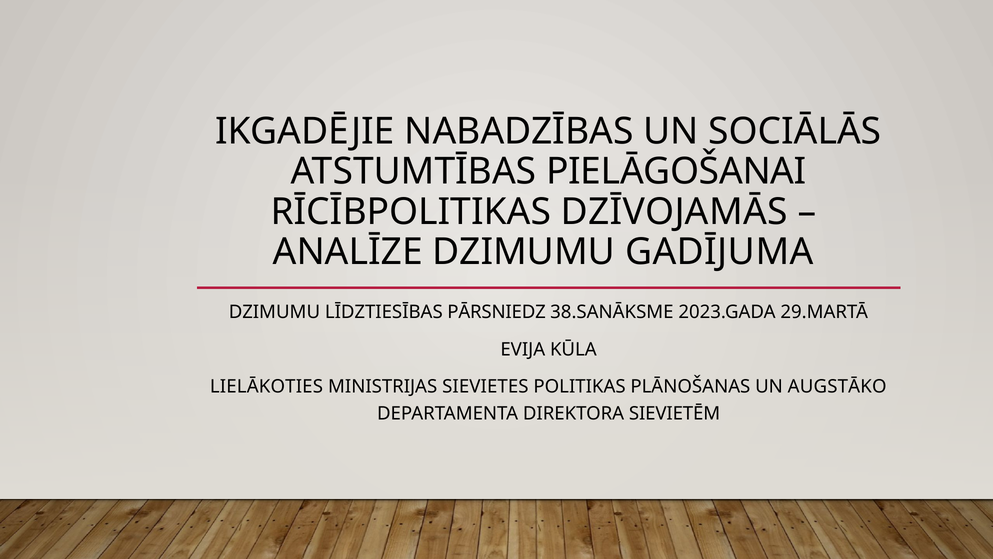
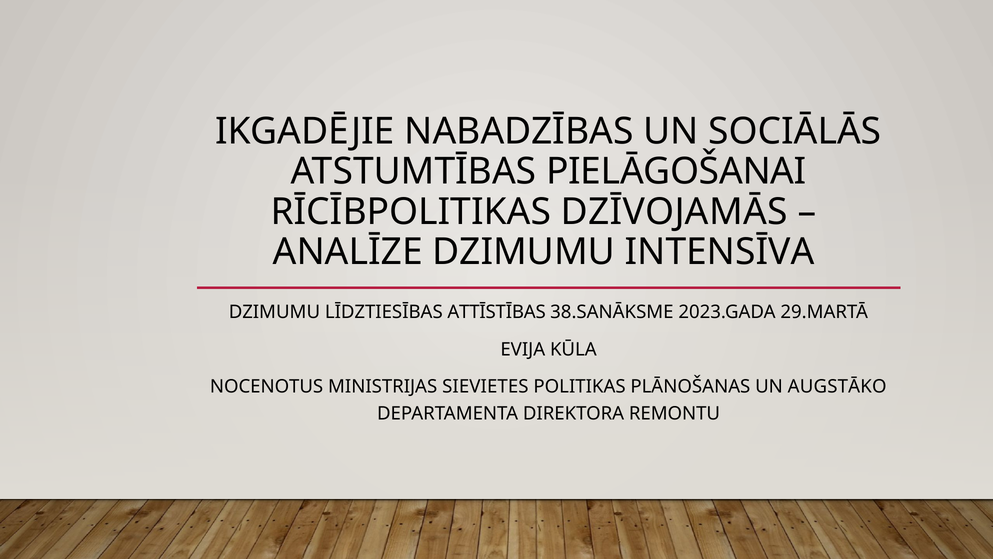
GADĪJUMA: GADĪJUMA -> INTENSĪVA
PĀRSNIEDZ: PĀRSNIEDZ -> ATTĪSTĪBAS
LIELĀKOTIES: LIELĀKOTIES -> NOCENOTUS
SIEVIETĒM: SIEVIETĒM -> REMONTU
